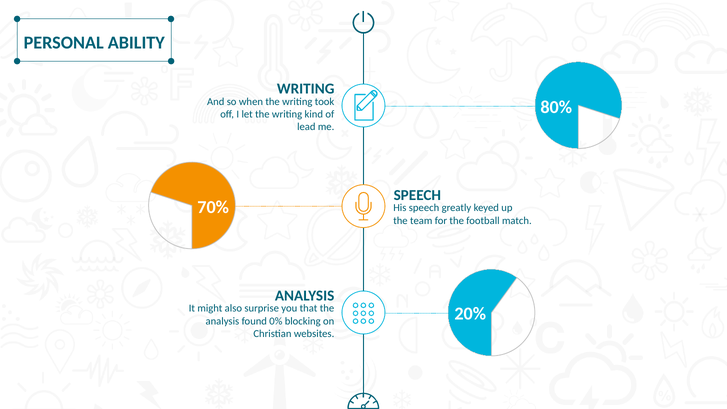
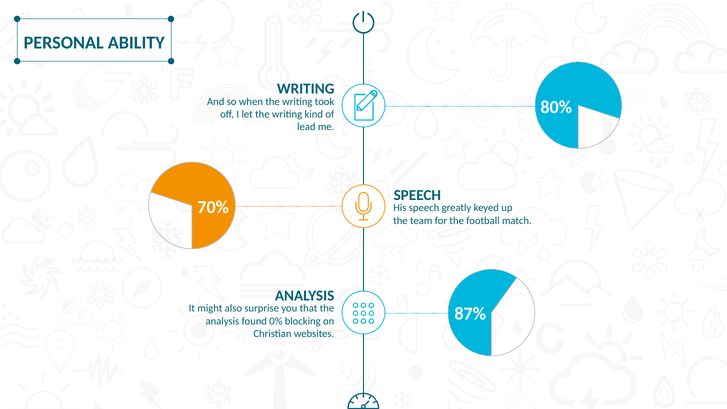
20%: 20% -> 87%
